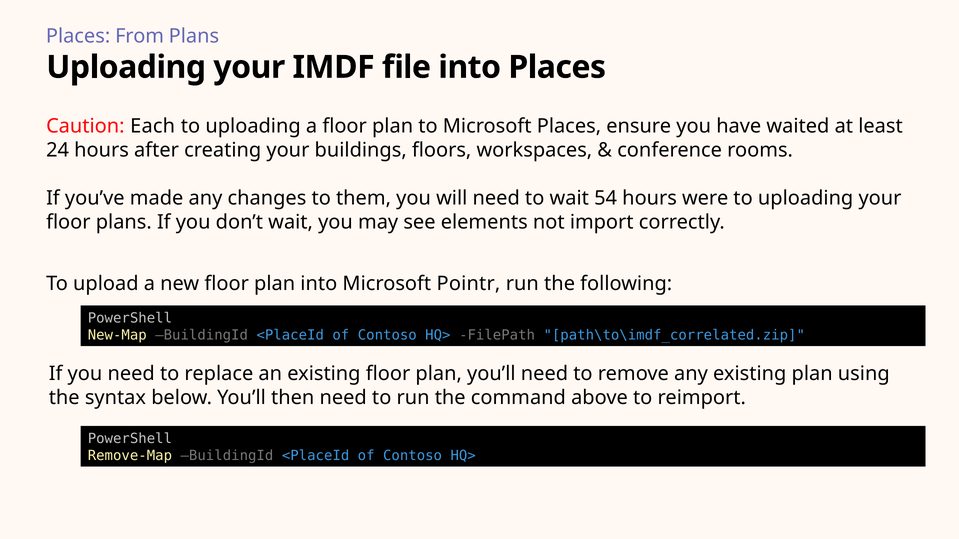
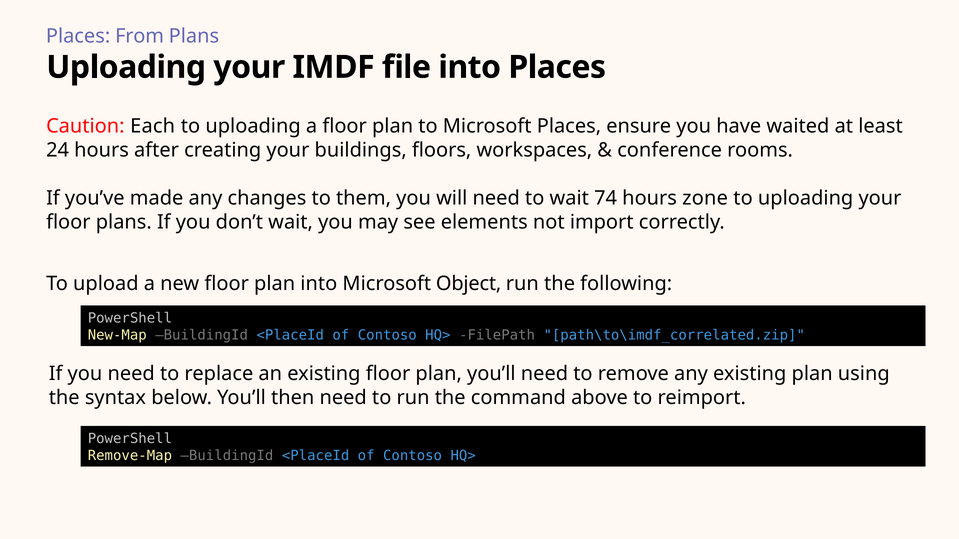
54: 54 -> 74
were: were -> zone
Pointr: Pointr -> Object
